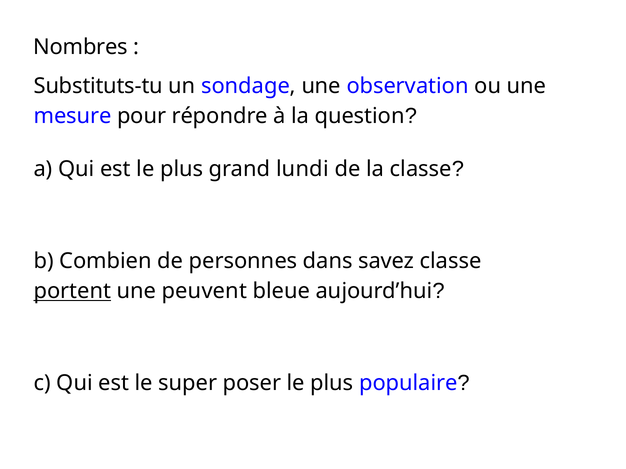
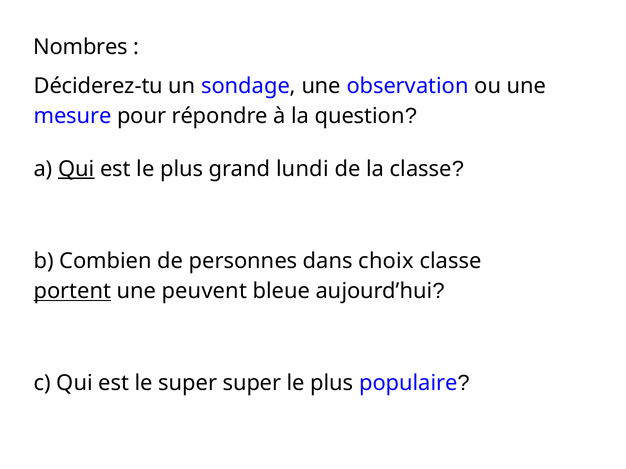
Substituts-tu: Substituts-tu -> Déciderez-tu
Qui at (76, 169) underline: none -> present
savez: savez -> choix
super poser: poser -> super
